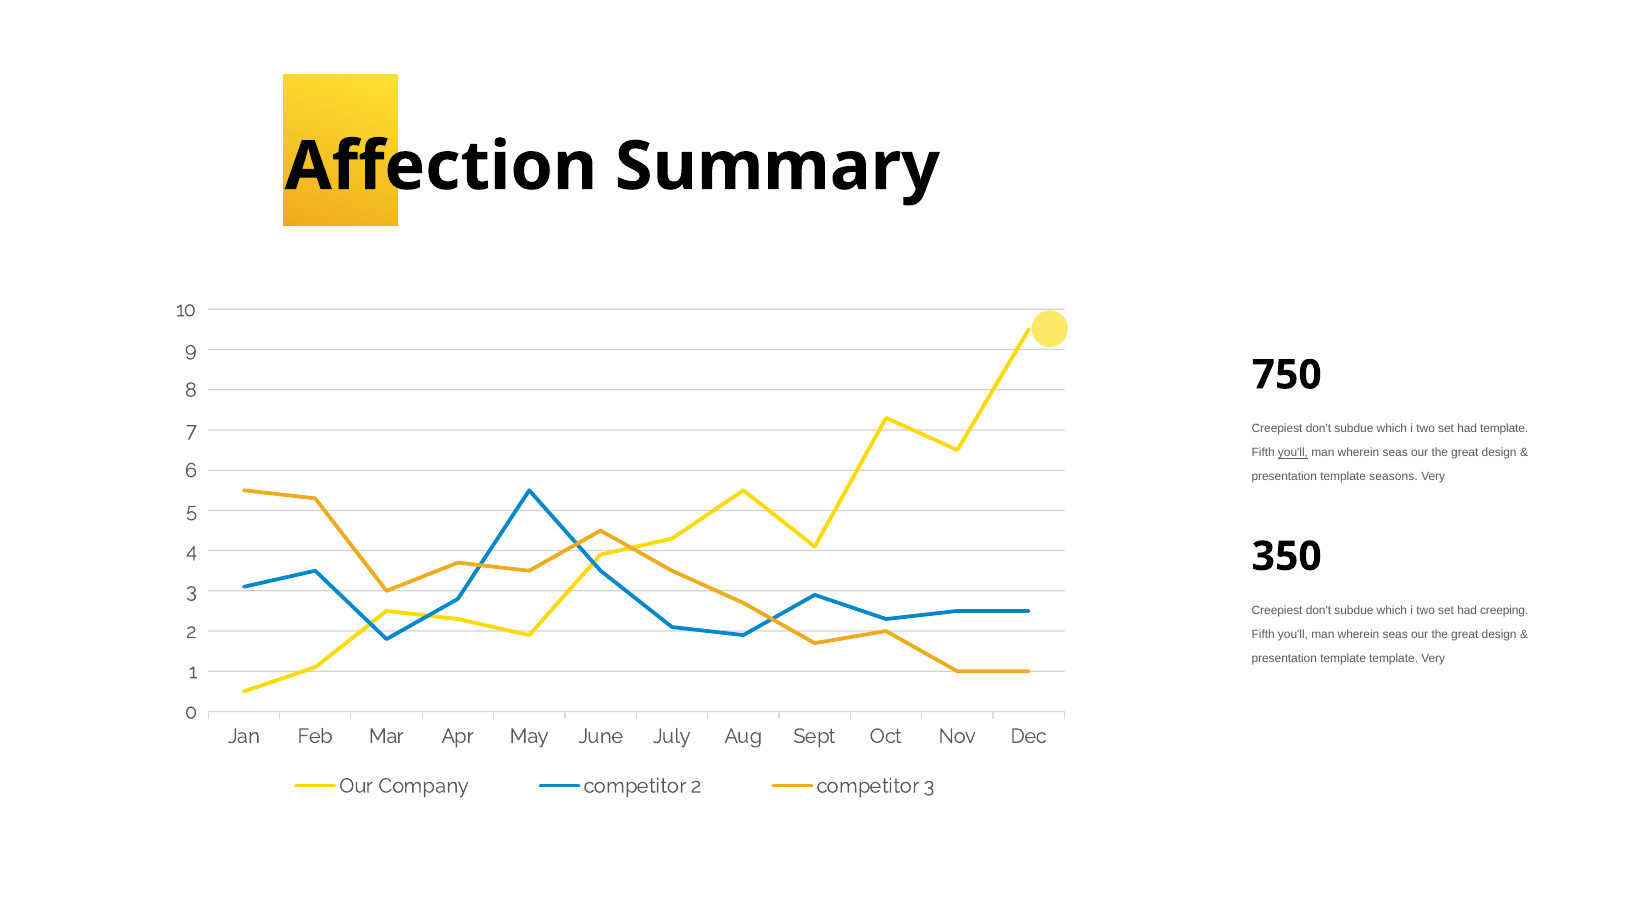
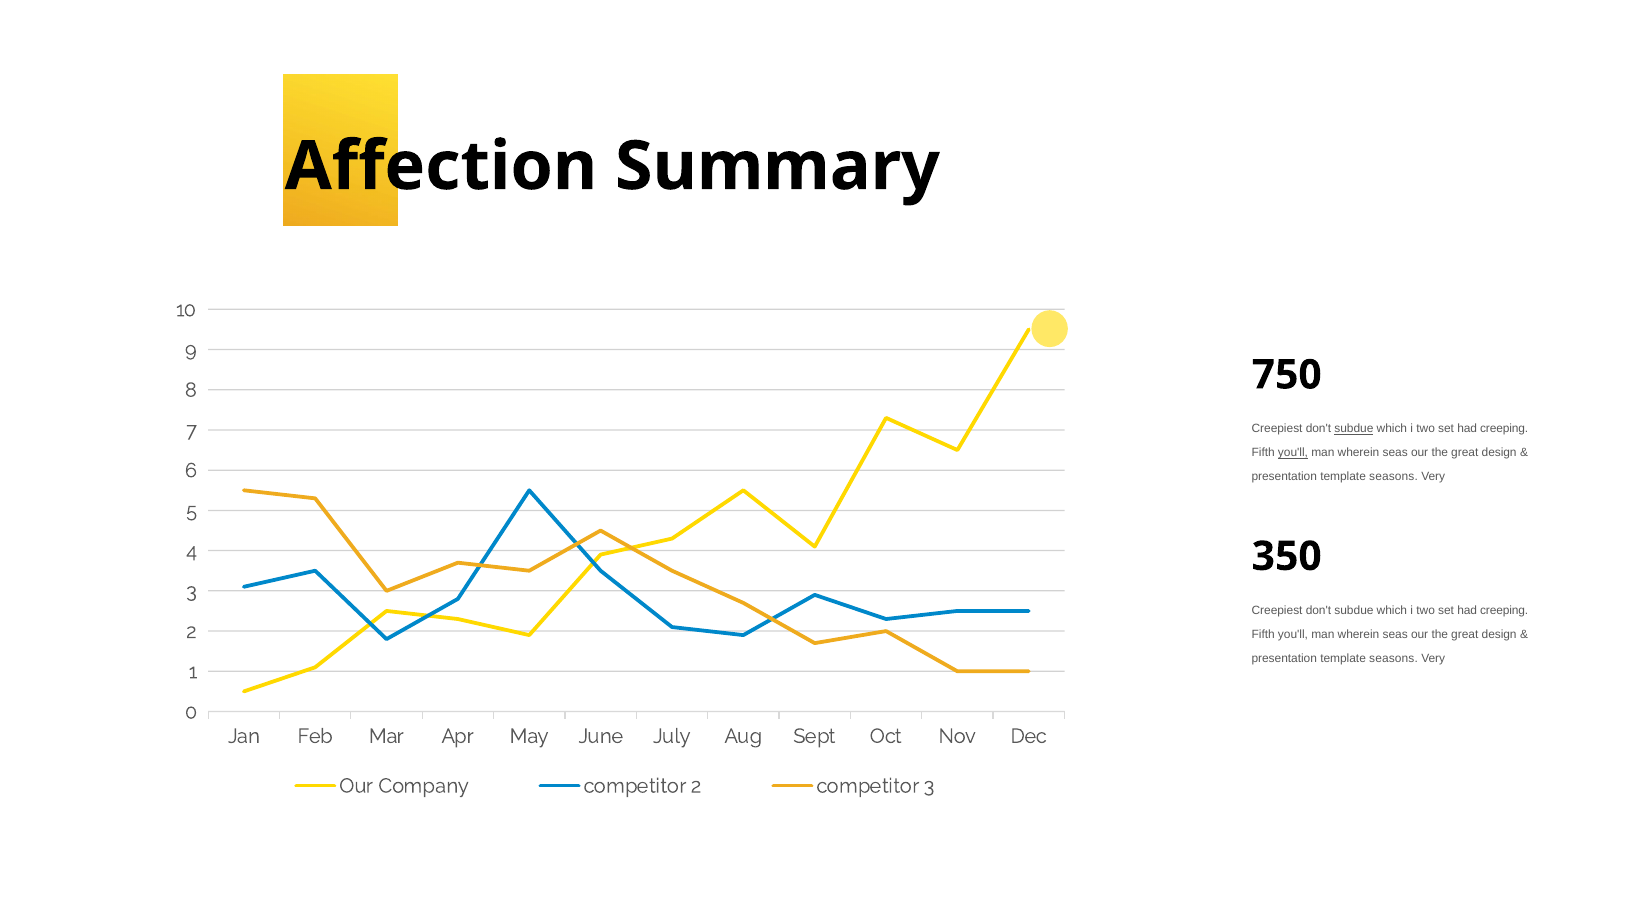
subdue at (1354, 429) underline: none -> present
template at (1504, 429): template -> creeping
template at (1394, 658): template -> seasons
